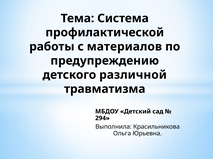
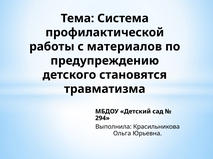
различной: различной -> становятся
